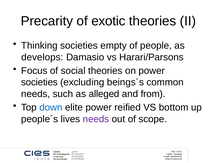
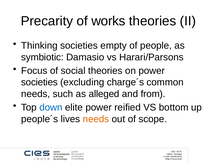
exotic: exotic -> works
develops: develops -> symbiotic
beings´s: beings´s -> charge´s
needs at (96, 119) colour: purple -> orange
